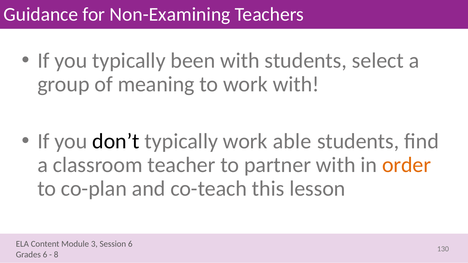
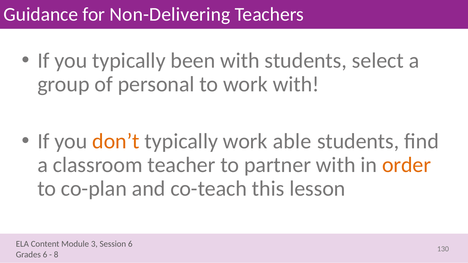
Non-Examining: Non-Examining -> Non-Delivering
meaning: meaning -> personal
don’t colour: black -> orange
